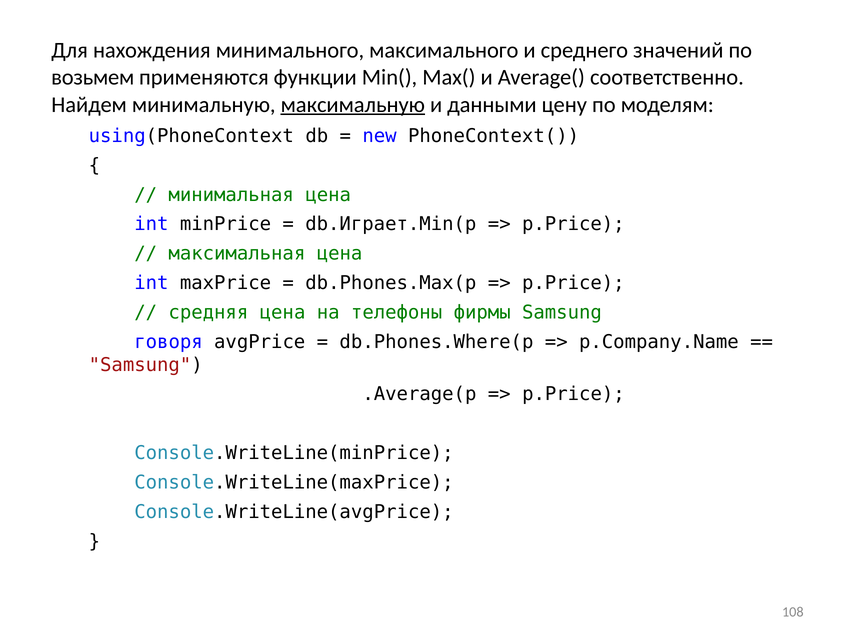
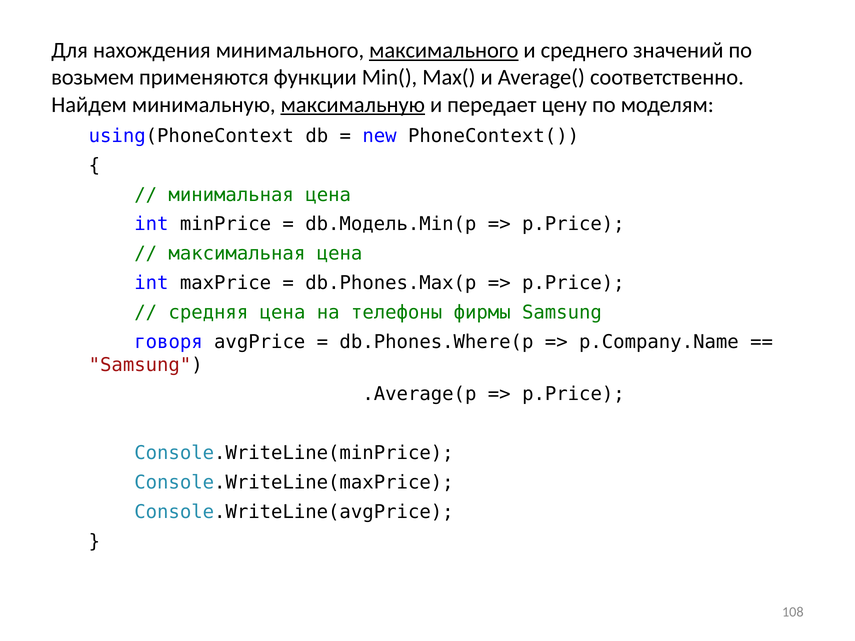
максимального underline: none -> present
данными: данными -> передает
db.Играет.Min(p: db.Играет.Min(p -> db.Модель.Min(p
